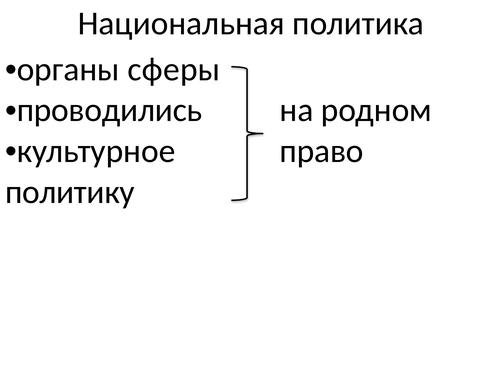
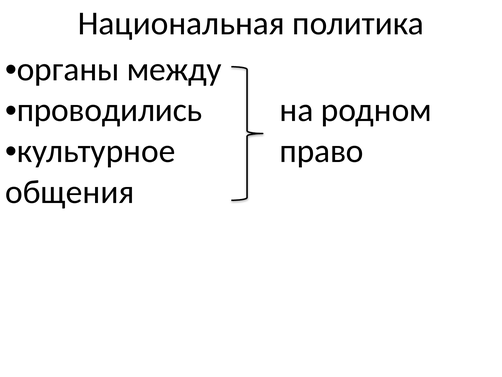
сферы: сферы -> между
политику: политику -> общения
